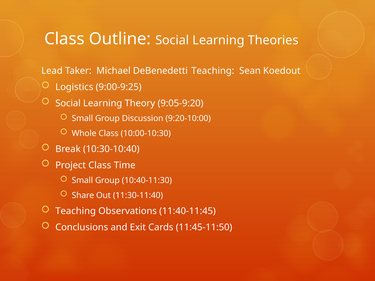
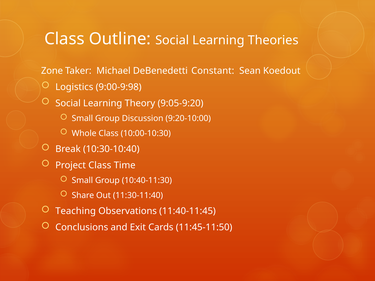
Lead: Lead -> Zone
DeBenedetti Teaching: Teaching -> Constant
9:00-9:25: 9:00-9:25 -> 9:00-9:98
